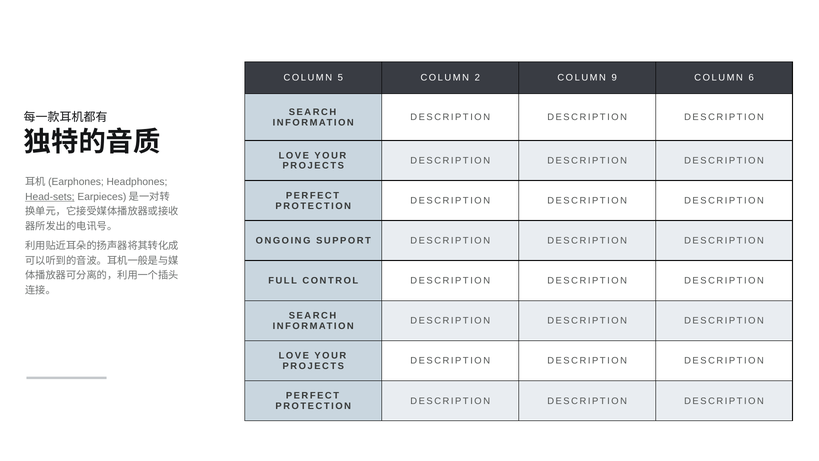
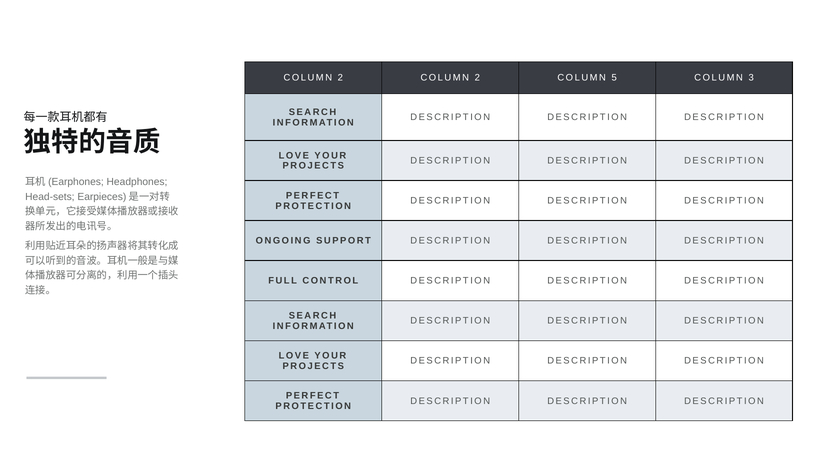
5 at (340, 78): 5 -> 2
9: 9 -> 5
6: 6 -> 3
Head-sets underline: present -> none
